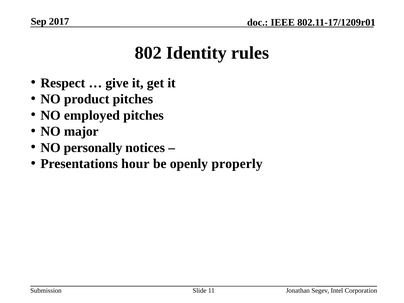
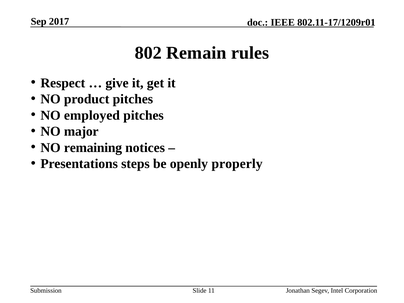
Identity: Identity -> Remain
personally: personally -> remaining
hour: hour -> steps
